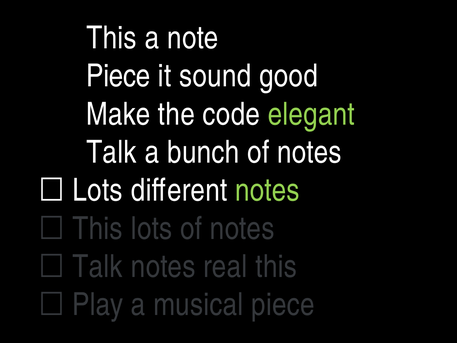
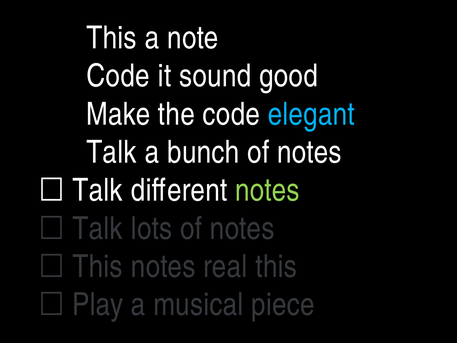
Piece at (118, 76): Piece -> Code
elegant colour: light green -> light blue
Lots at (98, 190): Lots -> Talk
This at (98, 228): This -> Talk
Talk at (98, 266): Talk -> This
